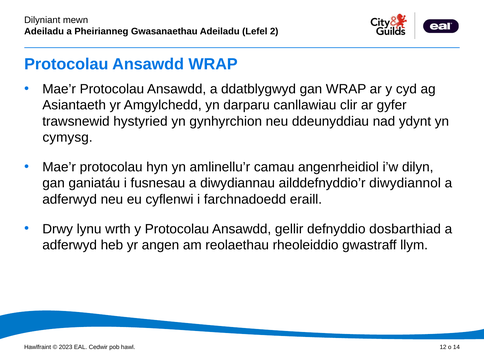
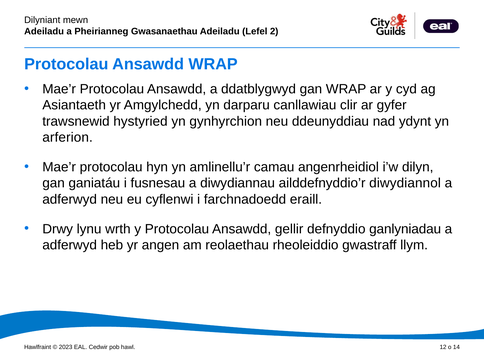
cymysg: cymysg -> arferion
dosbarthiad: dosbarthiad -> ganlyniadau
